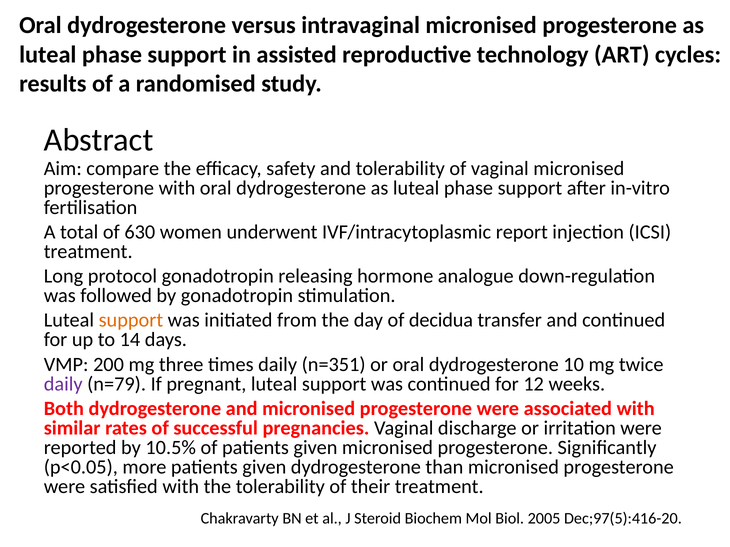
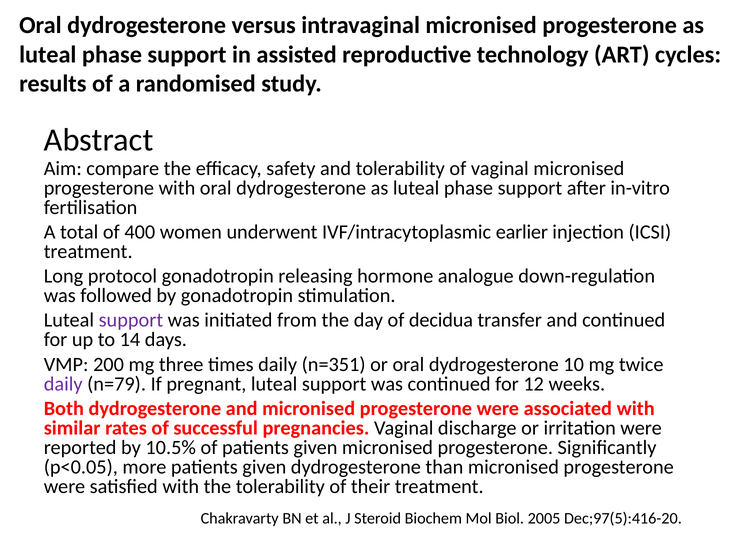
630: 630 -> 400
report: report -> earlier
support at (131, 321) colour: orange -> purple
